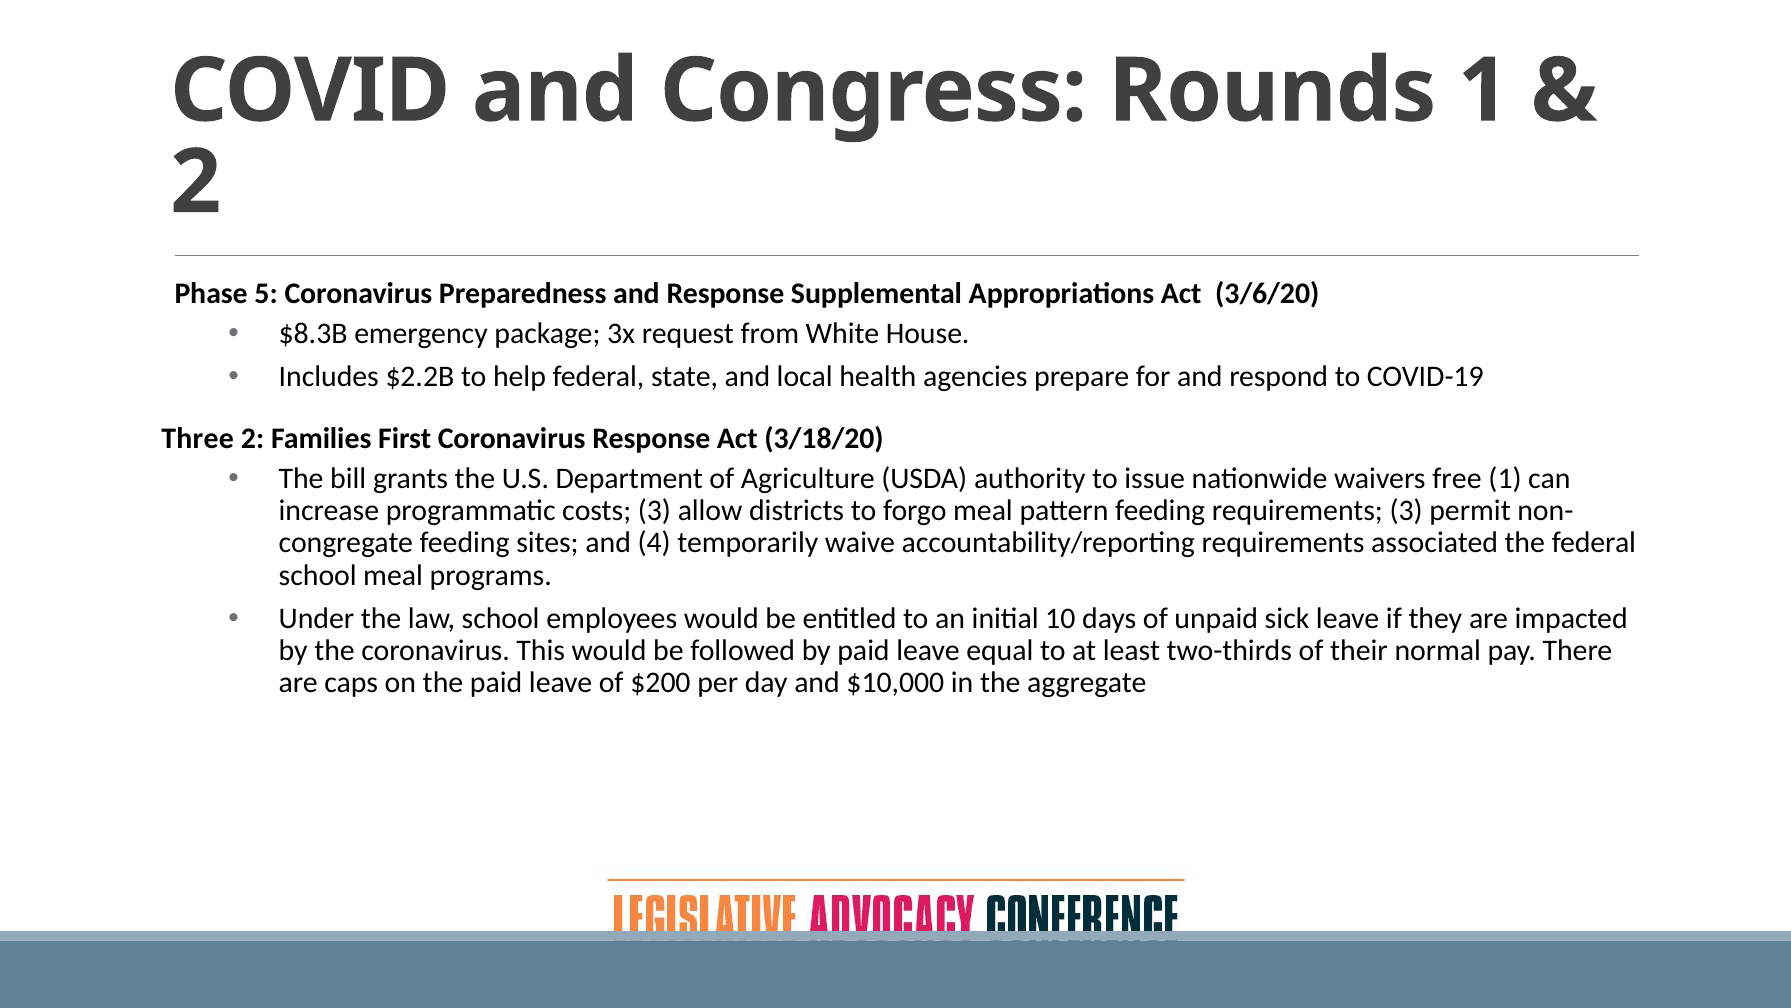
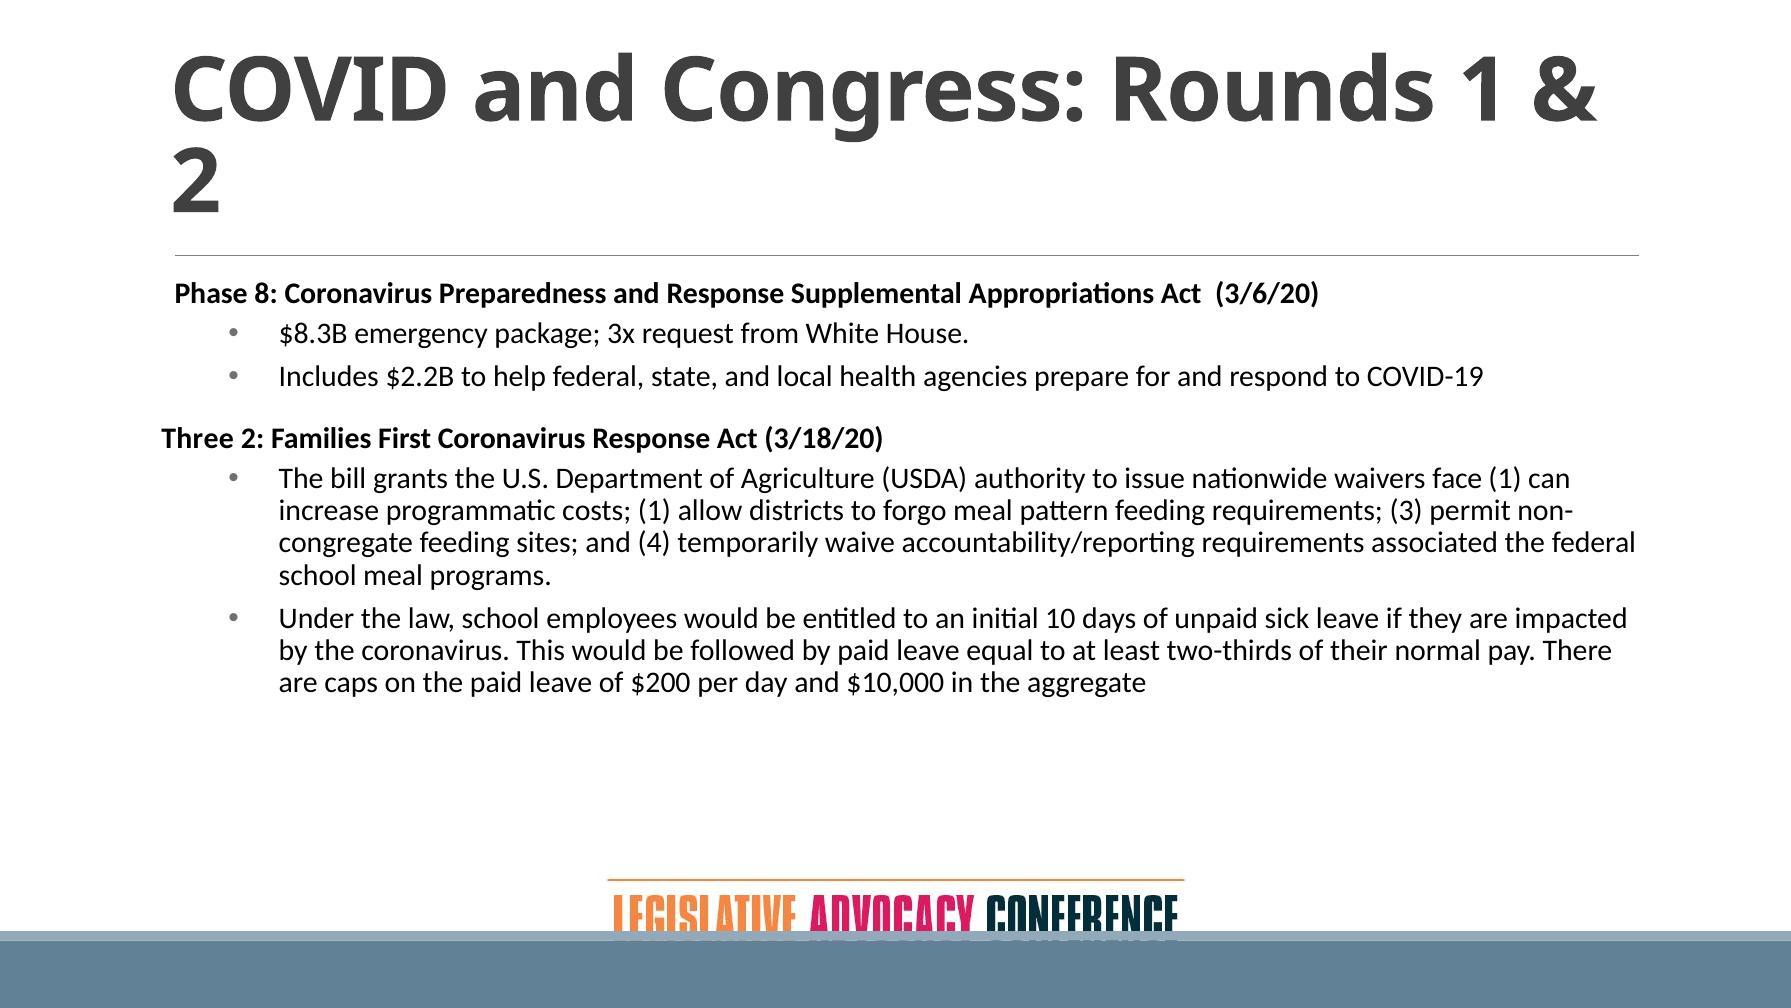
5: 5 -> 8
free: free -> face
costs 3: 3 -> 1
